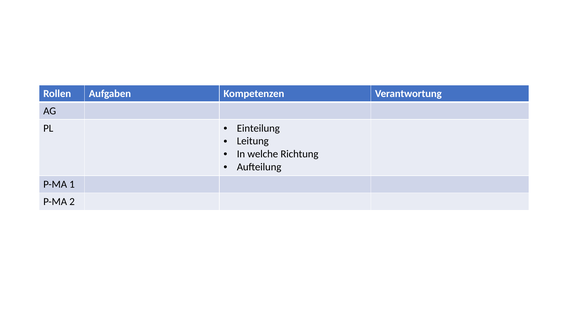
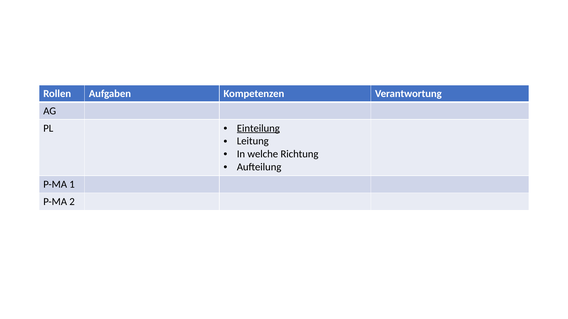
Einteilung underline: none -> present
